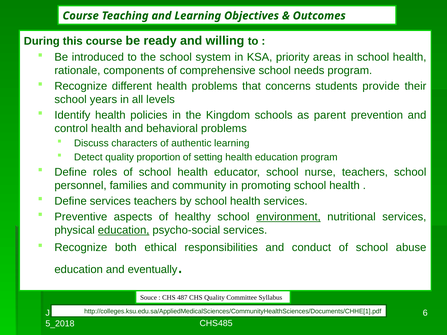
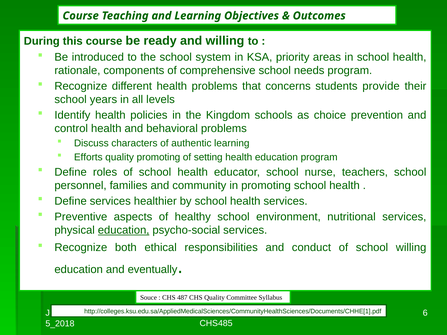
parent: parent -> choice
Detect: Detect -> Efforts
quality proportion: proportion -> promoting
services teachers: teachers -> healthier
environment underline: present -> none
school abuse: abuse -> willing
